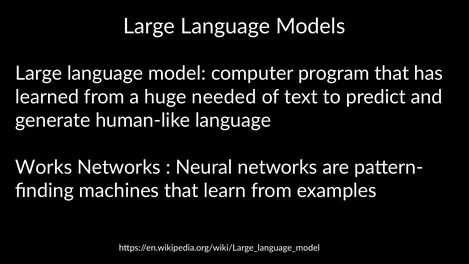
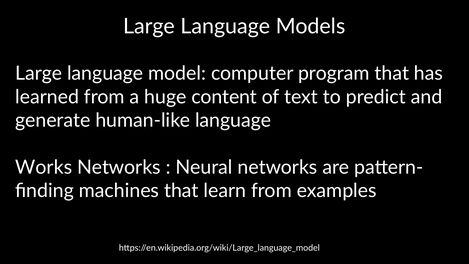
needed: needed -> content
